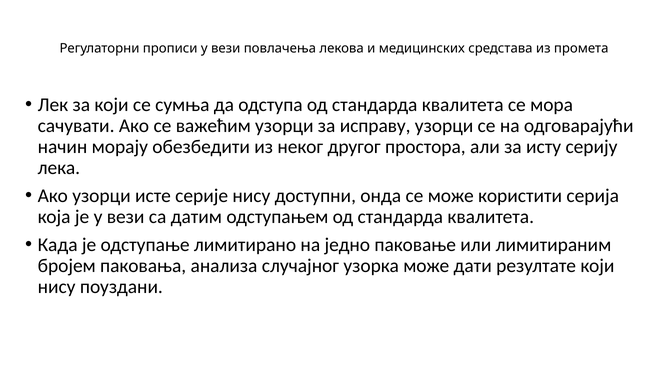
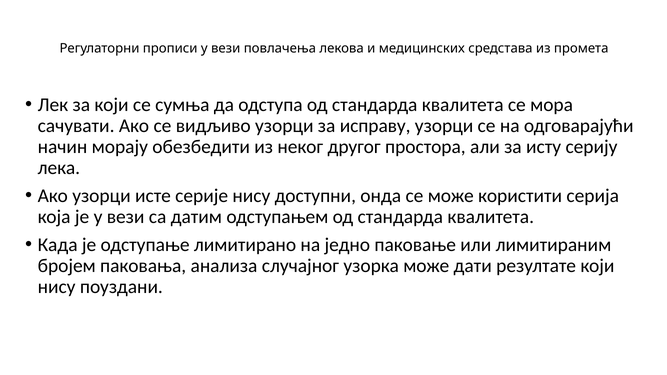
важећим: важећим -> видљиво
